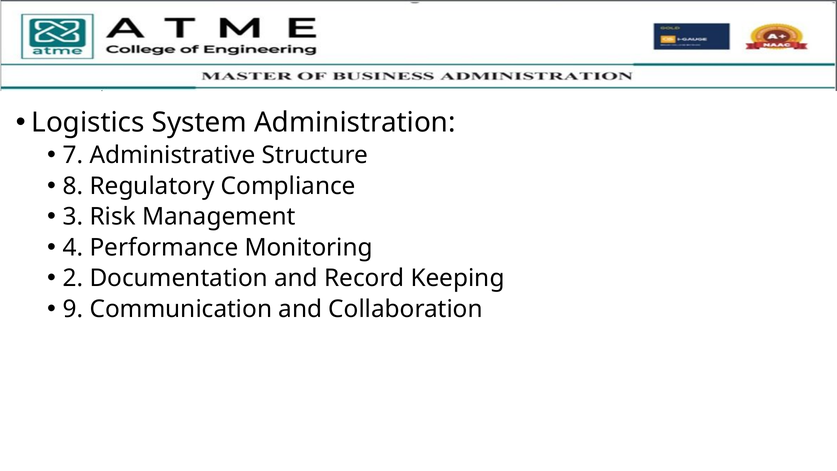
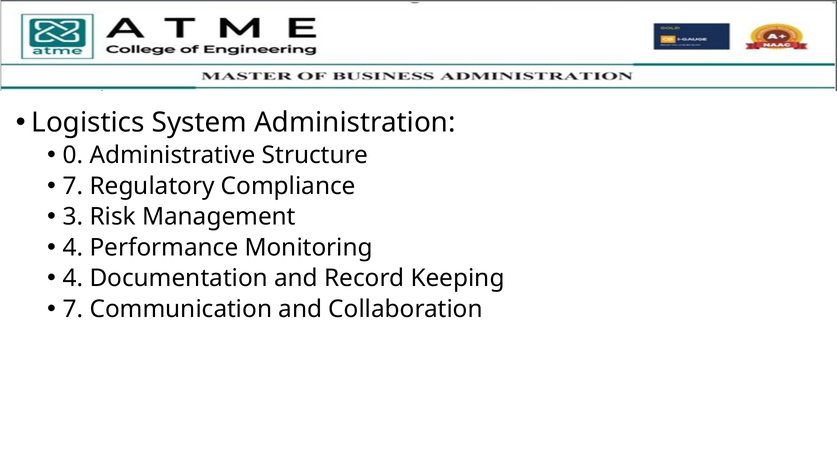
7: 7 -> 0
8 at (73, 186): 8 -> 7
2 at (73, 278): 2 -> 4
9 at (73, 309): 9 -> 7
